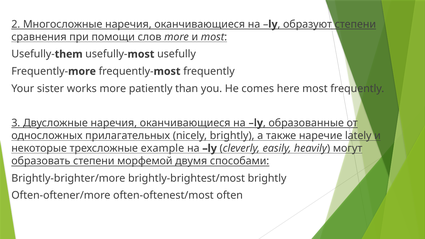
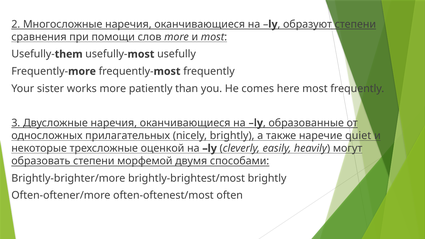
lately: lately -> quiet
example: example -> оценкой
